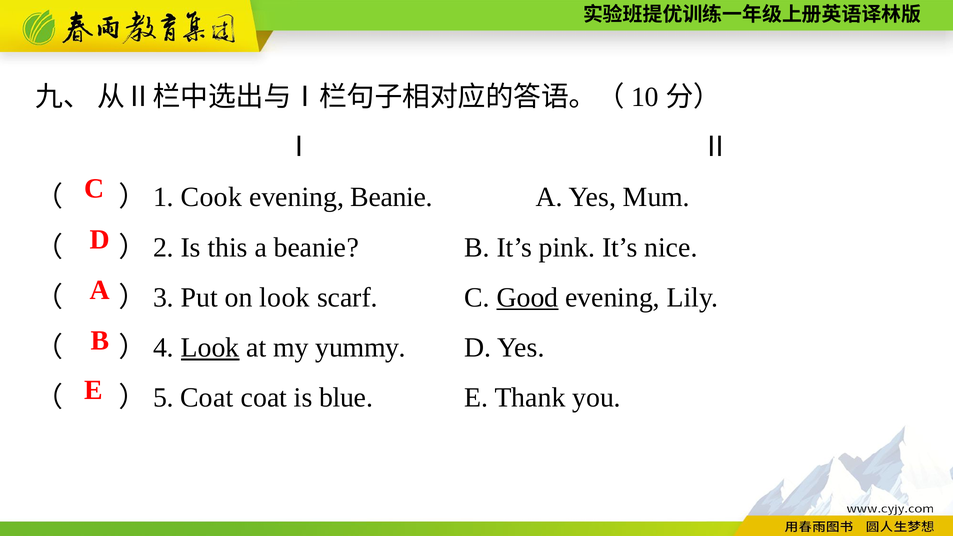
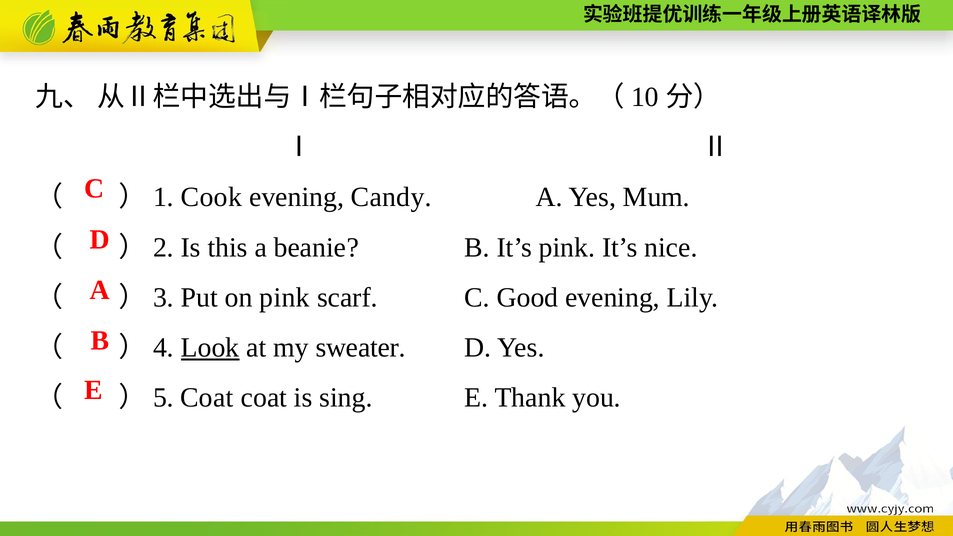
evening Beanie: Beanie -> Candy
on look: look -> pink
Good underline: present -> none
yummy: yummy -> sweater
blue: blue -> sing
